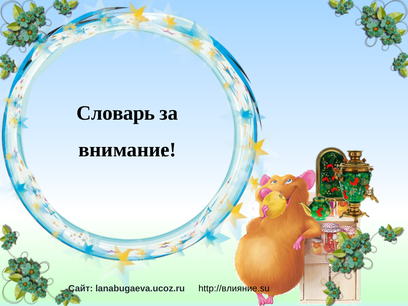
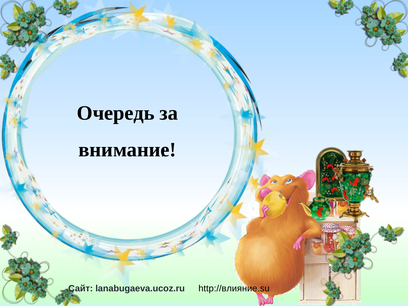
Словарь: Словарь -> Очередь
